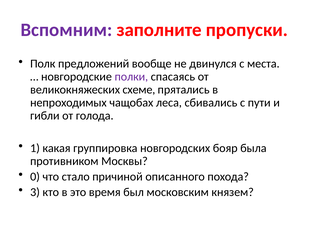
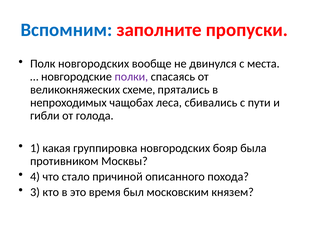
Вспомним colour: purple -> blue
Полк предложений: предложений -> новгородских
0: 0 -> 4
